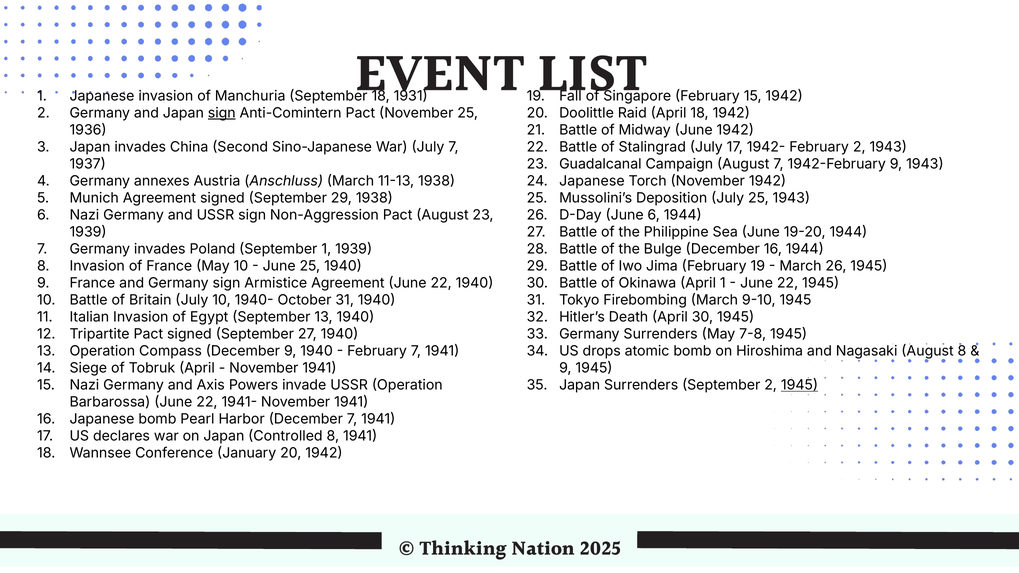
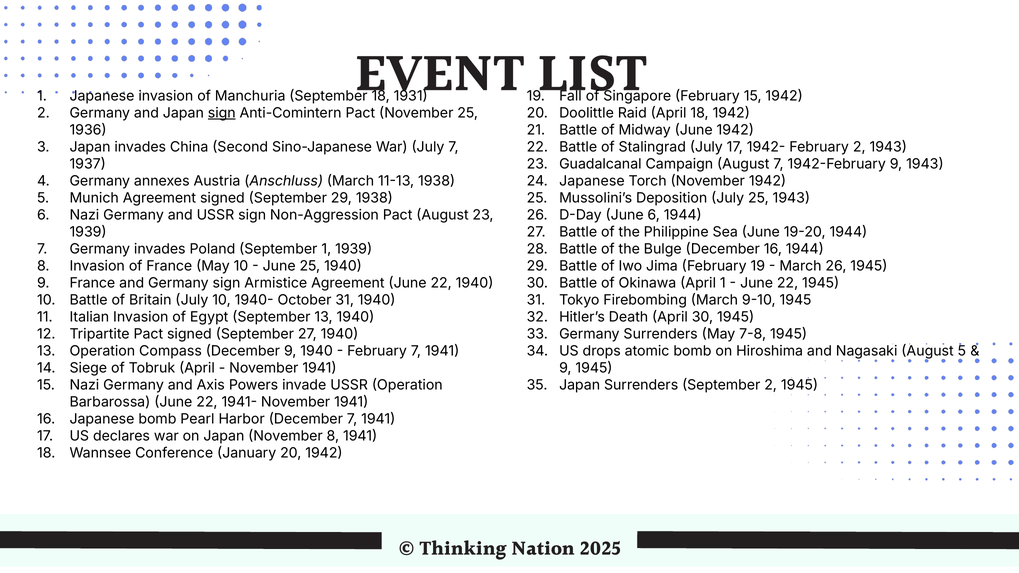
August 8: 8 -> 5
1945 at (800, 385) underline: present -> none
Japan Controlled: Controlled -> November
